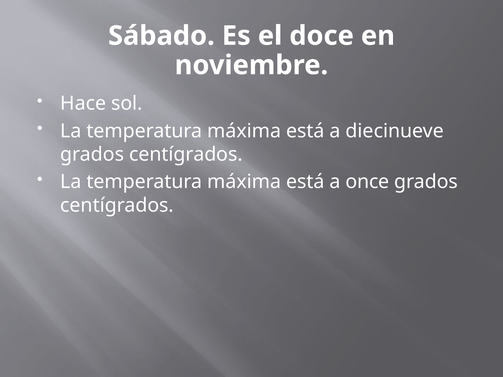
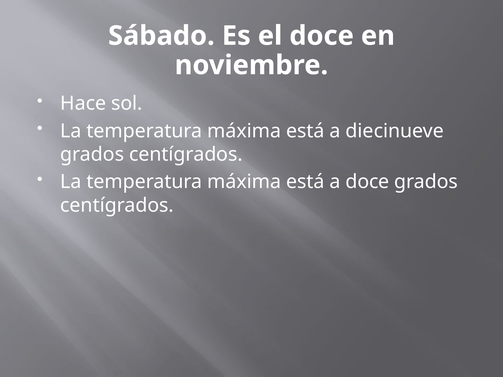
a once: once -> doce
